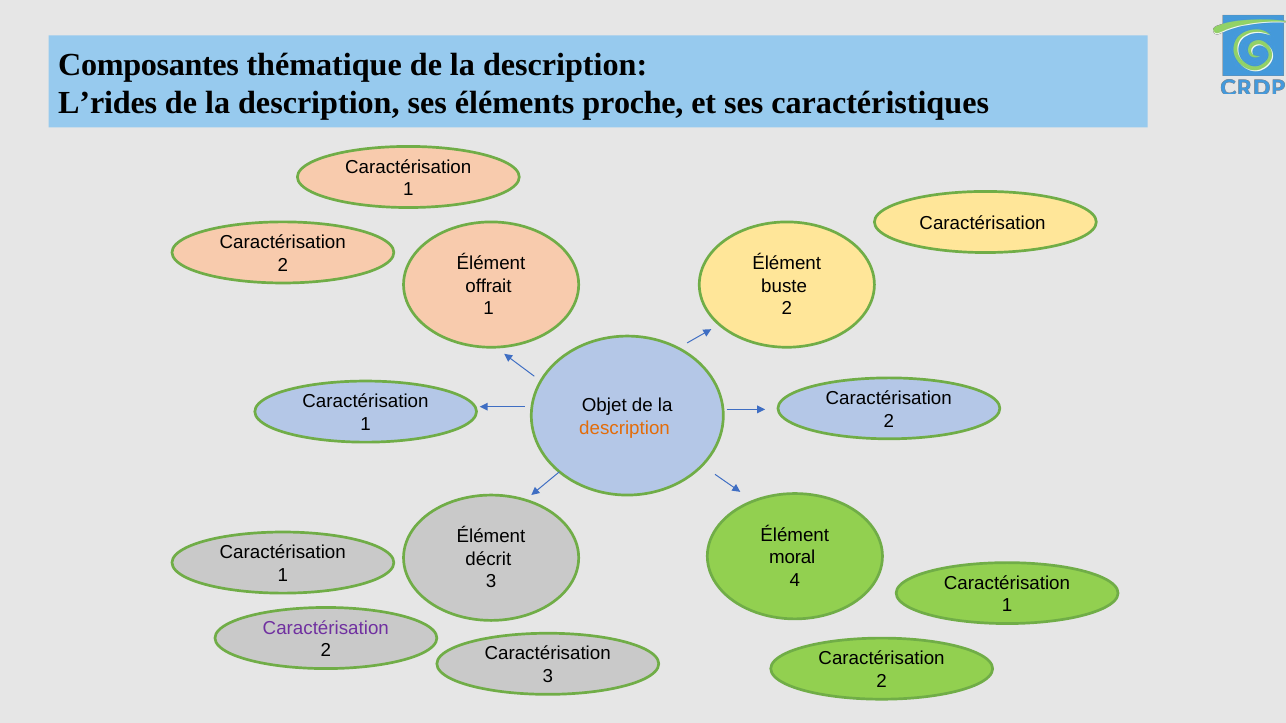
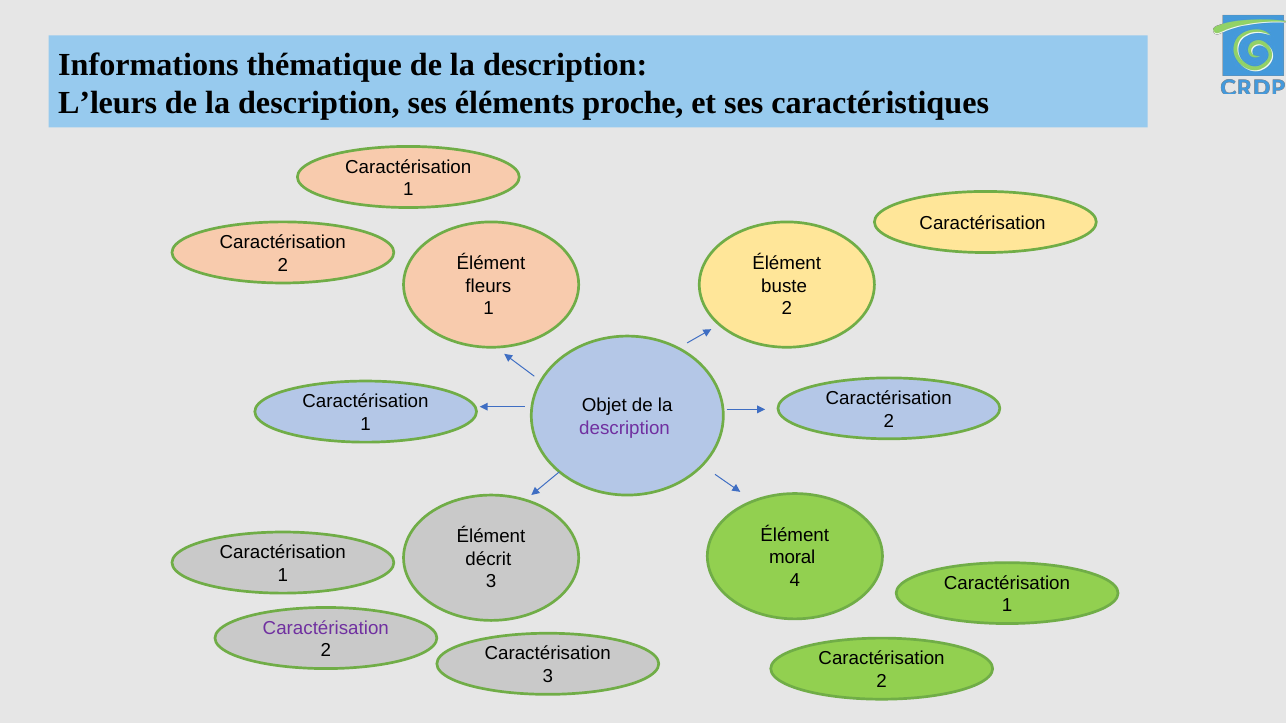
Composantes: Composantes -> Informations
L’rides: L’rides -> L’leurs
offrait: offrait -> fleurs
description at (625, 428) colour: orange -> purple
